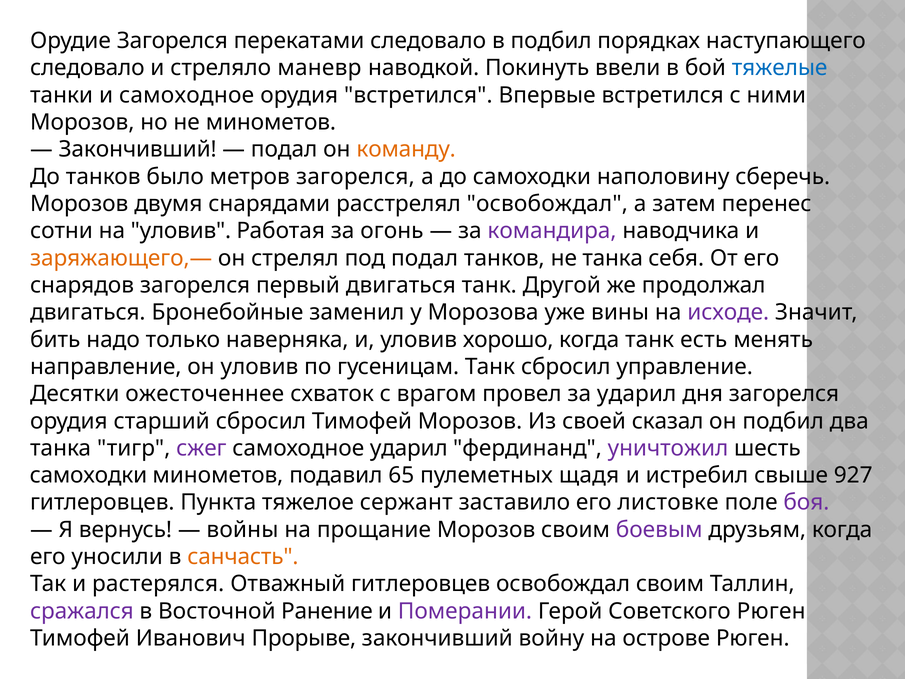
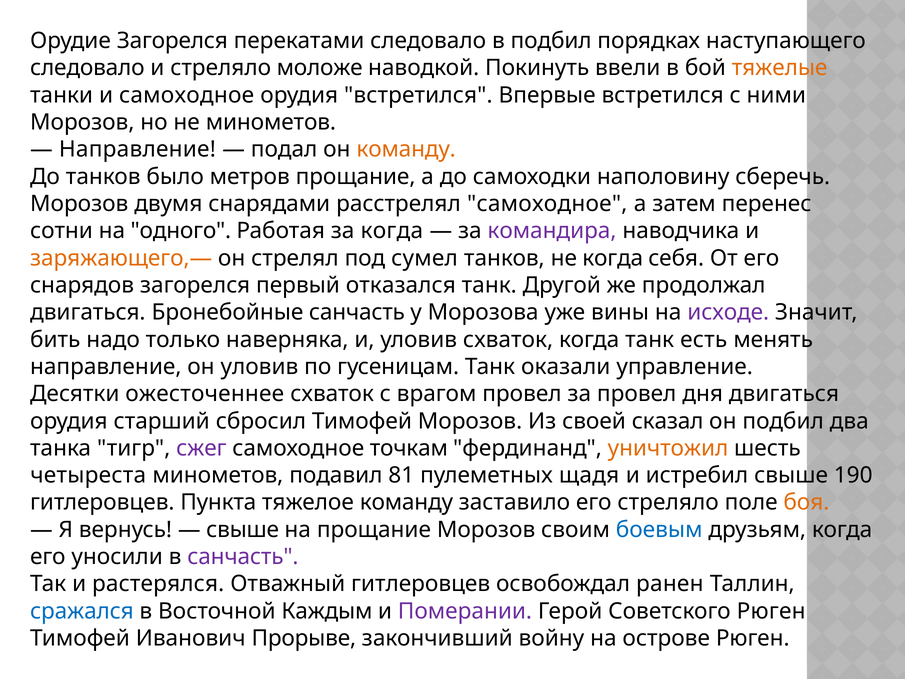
маневр: маневр -> моложе
тяжелые colour: blue -> orange
Закончивший at (138, 149): Закончивший -> Направление
метров загорелся: загорелся -> прощание
расстрелял освобождал: освобождал -> самоходное
на уловив: уловив -> одного
за огонь: огонь -> когда
под подал: подал -> сумел
не танка: танка -> когда
первый двигаться: двигаться -> отказался
Бронебойные заменил: заменил -> санчасть
уловив хорошо: хорошо -> схваток
Танк сбросил: сбросил -> оказали
за ударил: ударил -> провел
дня загорелся: загорелся -> двигаться
самоходное ударил: ударил -> точкам
уничтожил colour: purple -> orange
самоходки at (88, 475): самоходки -> четыреста
65: 65 -> 81
927: 927 -> 190
тяжелое сержант: сержант -> команду
его листовке: листовке -> стреляло
боя colour: purple -> orange
войны at (242, 529): войны -> свыше
боевым colour: purple -> blue
санчасть at (243, 557) colour: orange -> purple
освобождал своим: своим -> ранен
сражался colour: purple -> blue
Ранение: Ранение -> Каждым
